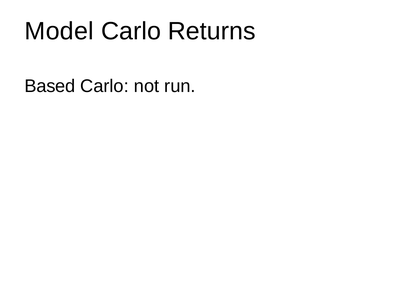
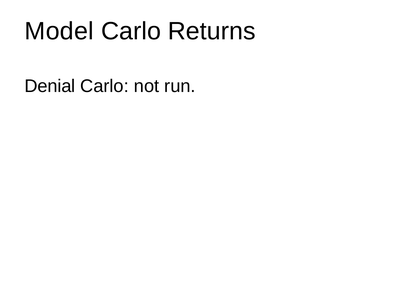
Based: Based -> Denial
